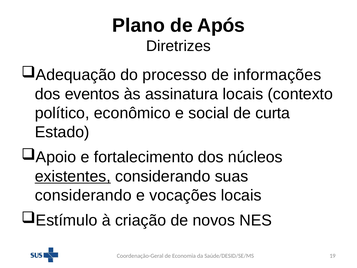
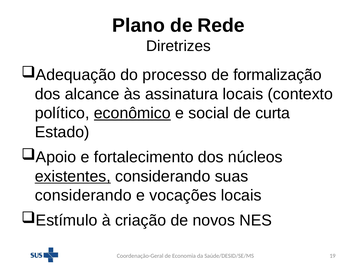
Após: Após -> Rede
informações: informações -> formalização
eventos: eventos -> alcance
econômico underline: none -> present
